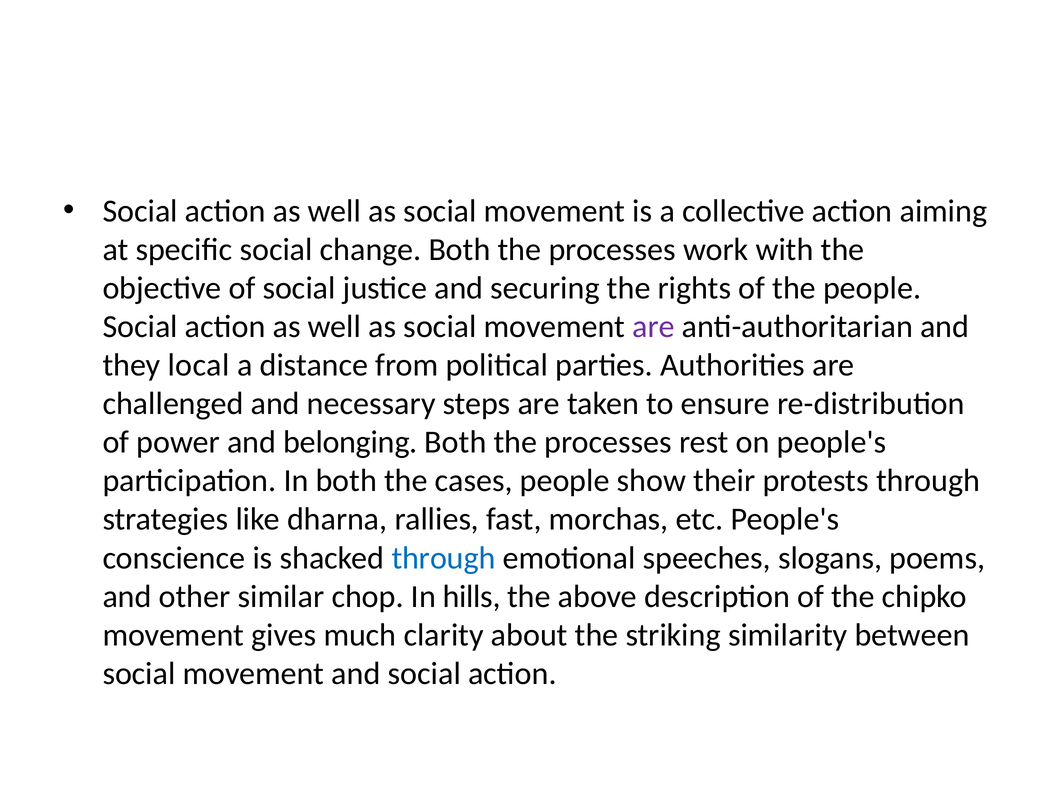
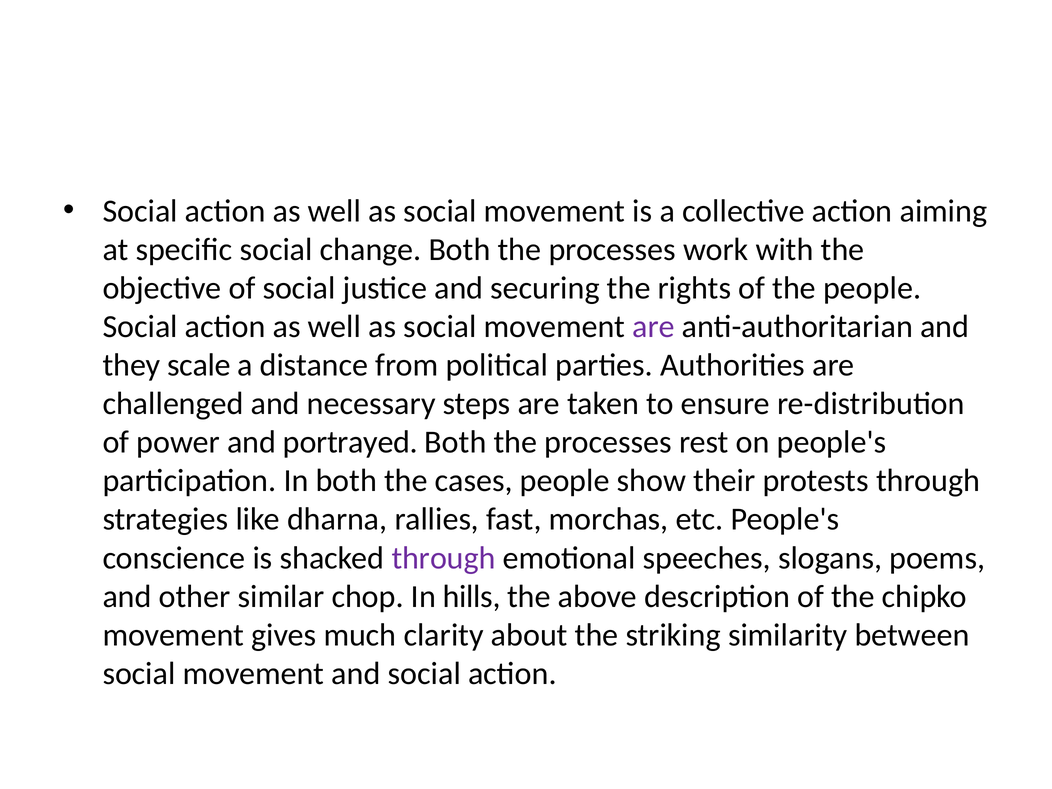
local: local -> scale
belonging: belonging -> portrayed
through at (444, 558) colour: blue -> purple
